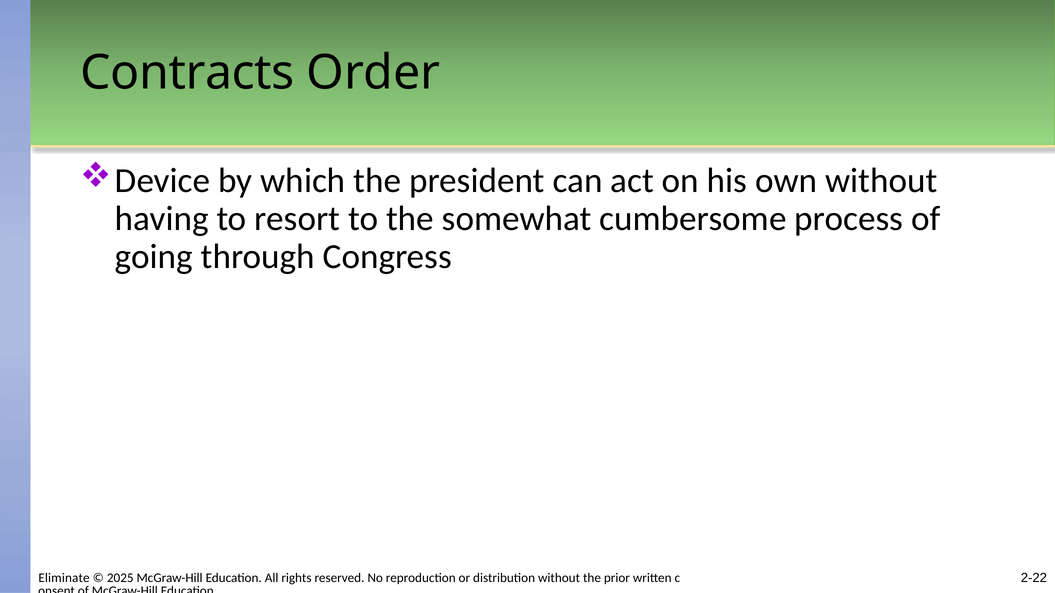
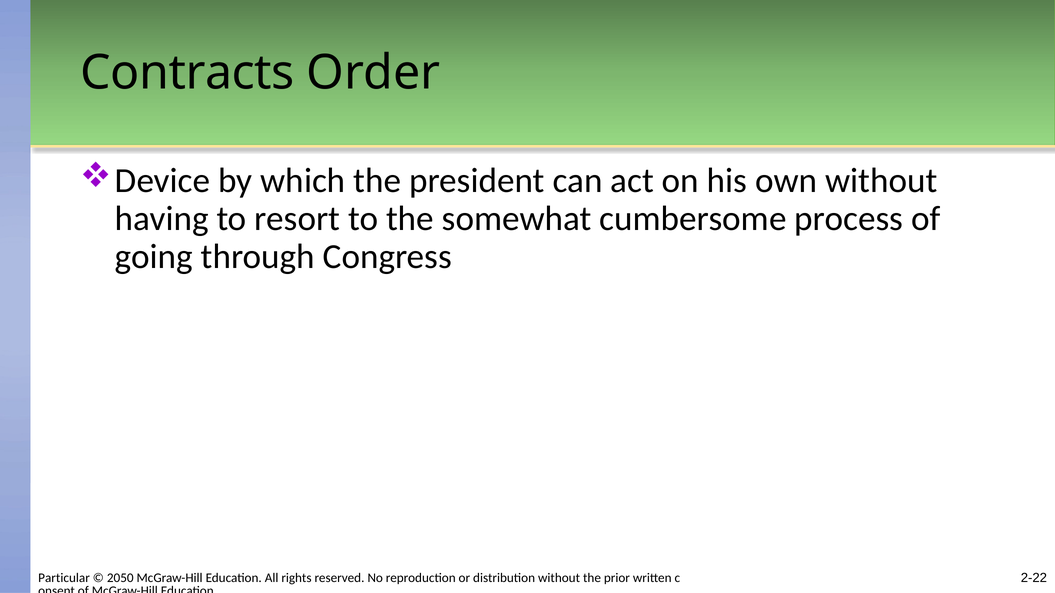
Eliminate: Eliminate -> Particular
2025: 2025 -> 2050
